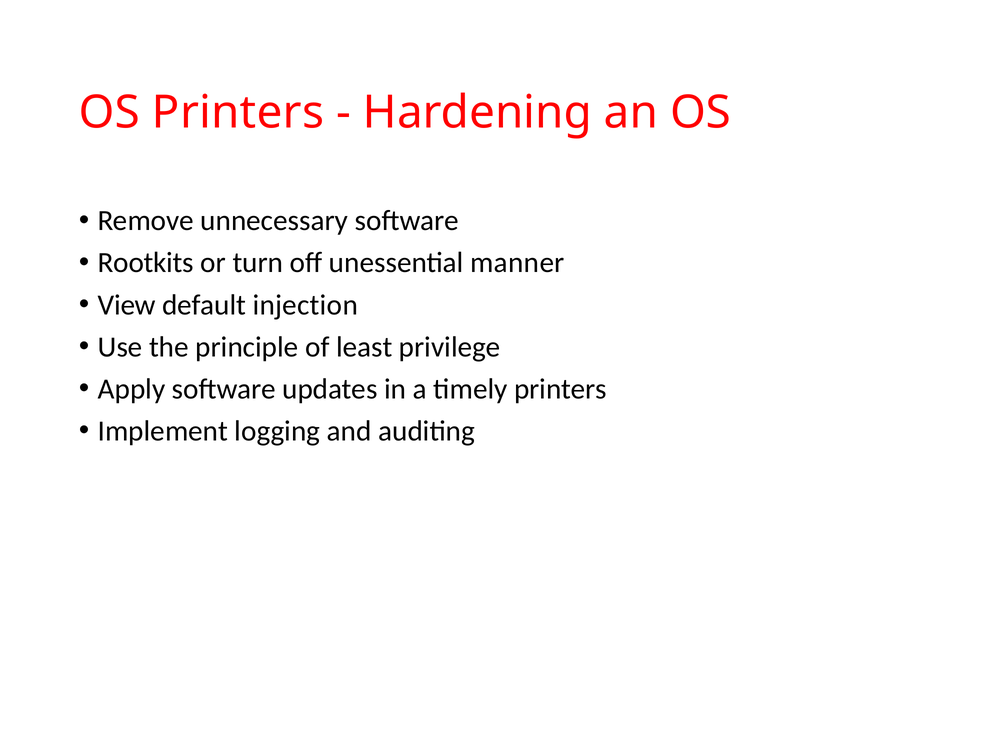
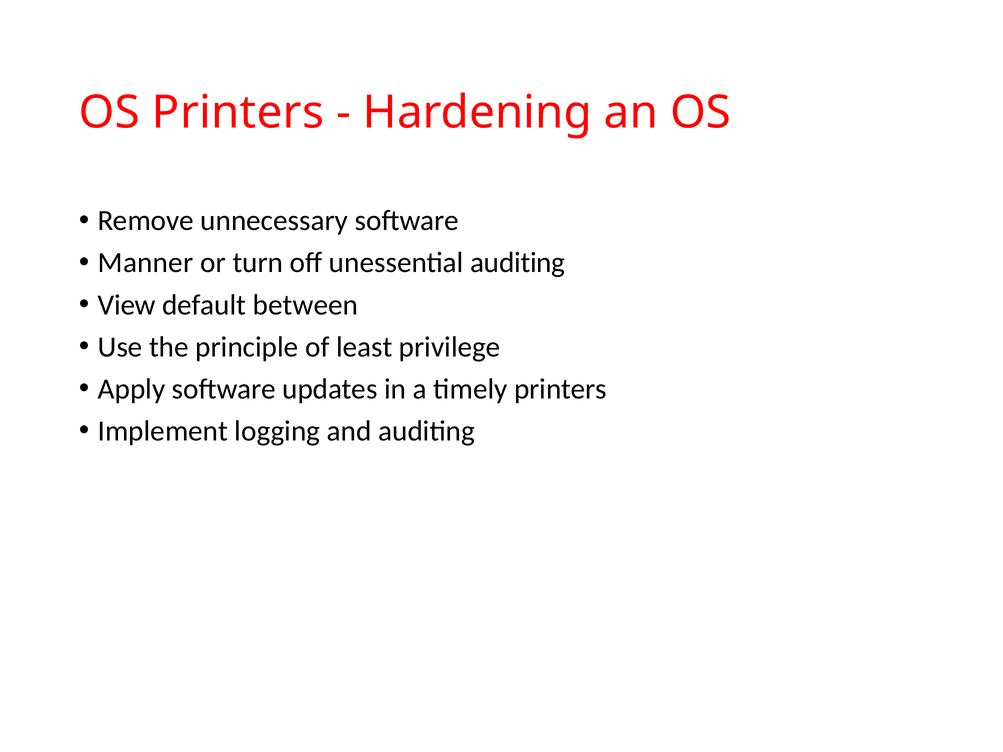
Rootkits: Rootkits -> Manner
unessential manner: manner -> auditing
injection: injection -> between
